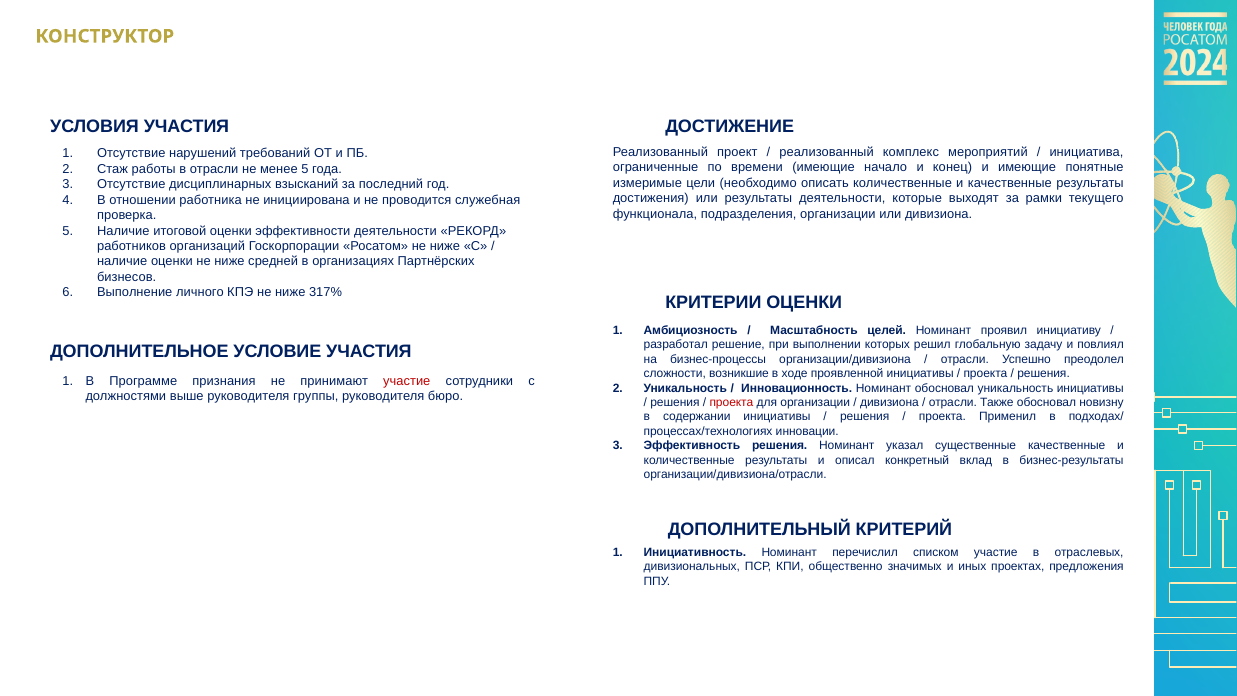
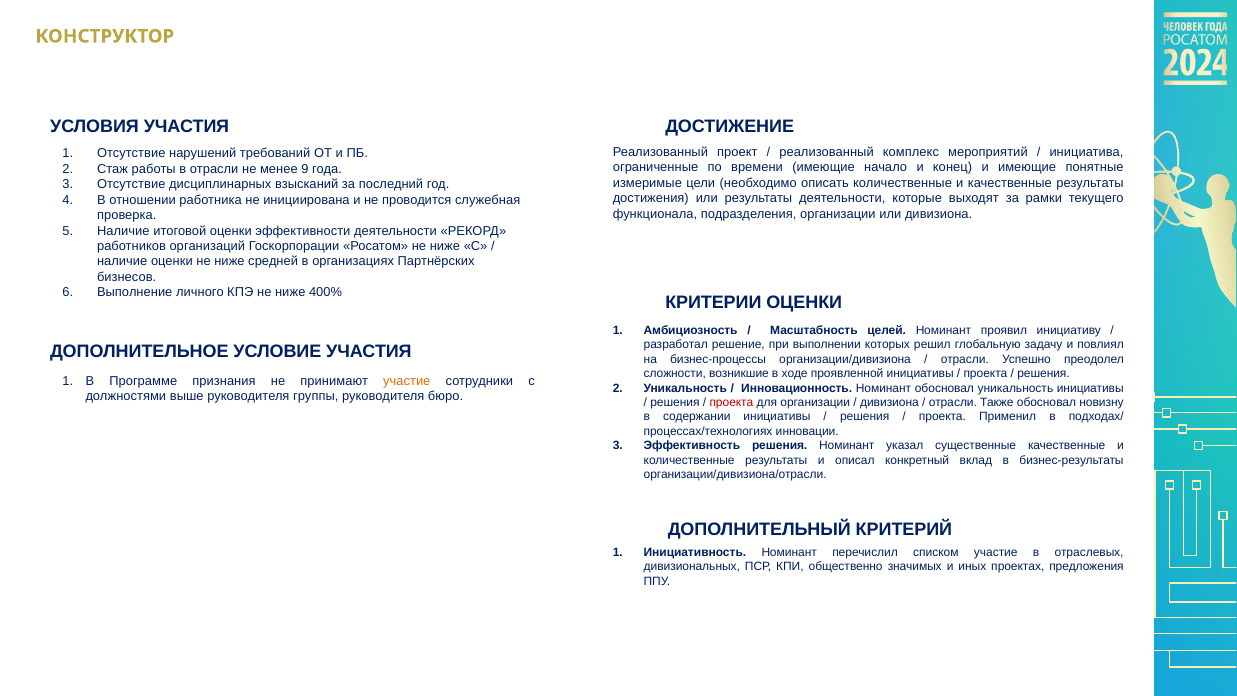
менее 5: 5 -> 9
317%: 317% -> 400%
участие at (407, 381) colour: red -> orange
